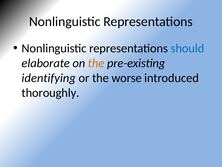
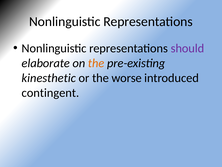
should colour: blue -> purple
identifying: identifying -> kinesthetic
thoroughly: thoroughly -> contingent
